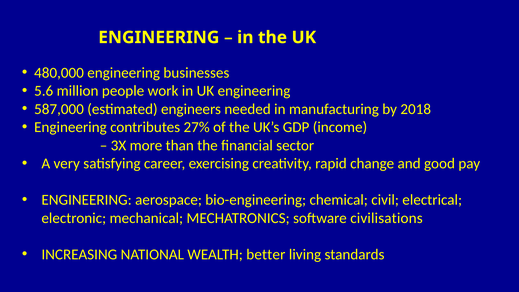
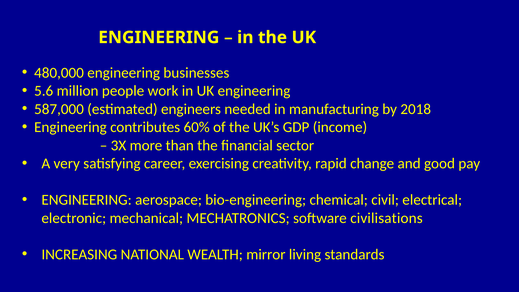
27%: 27% -> 60%
better: better -> mirror
